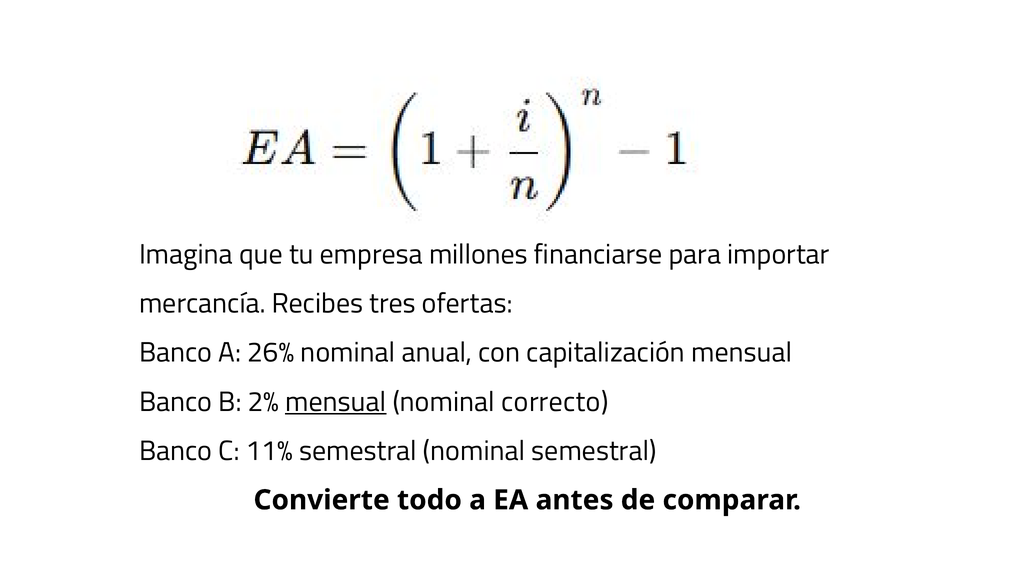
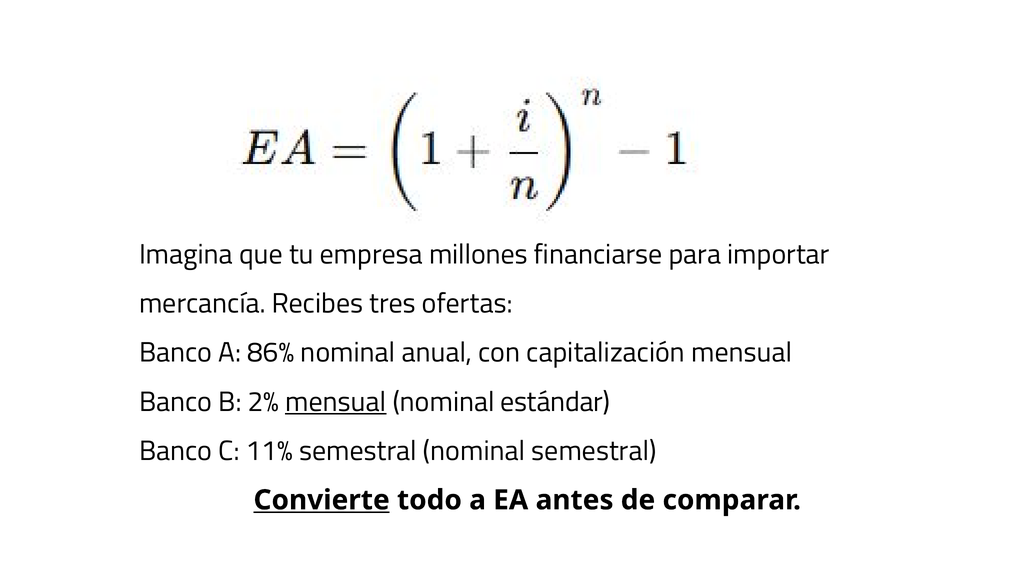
26%: 26% -> 86%
correcto: correcto -> estándar
Convierte underline: none -> present
